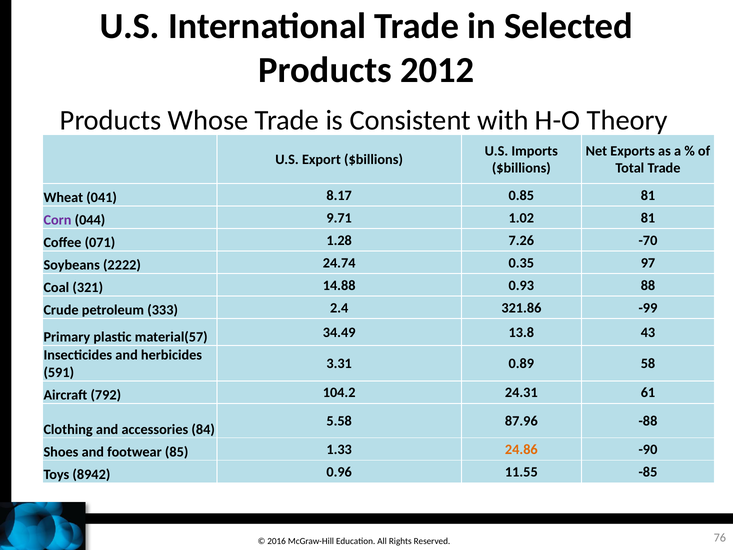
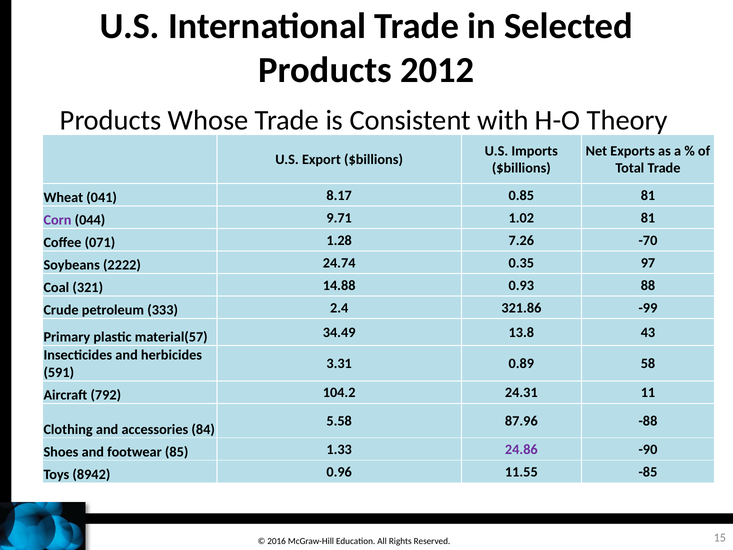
61: 61 -> 11
24.86 colour: orange -> purple
76: 76 -> 15
